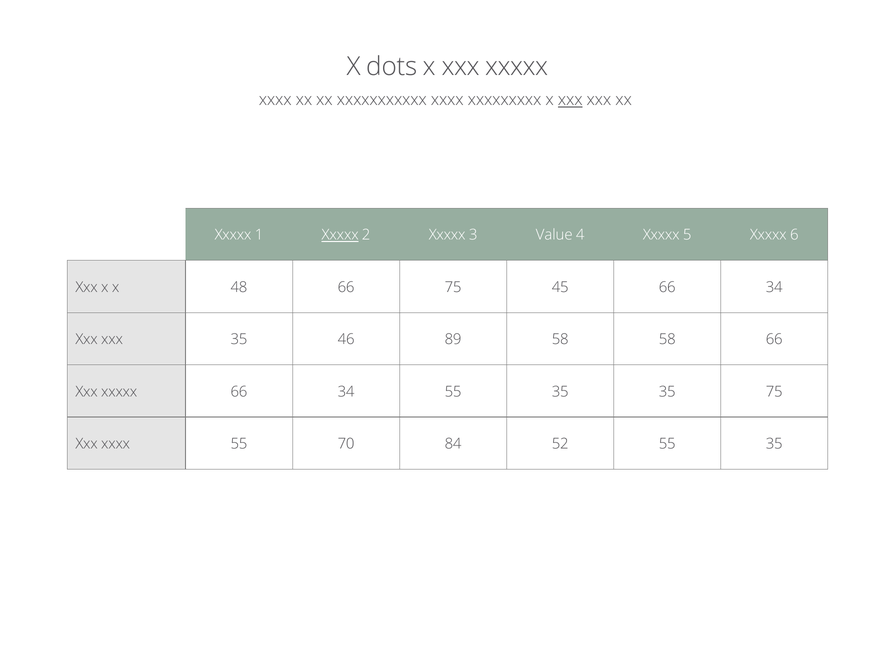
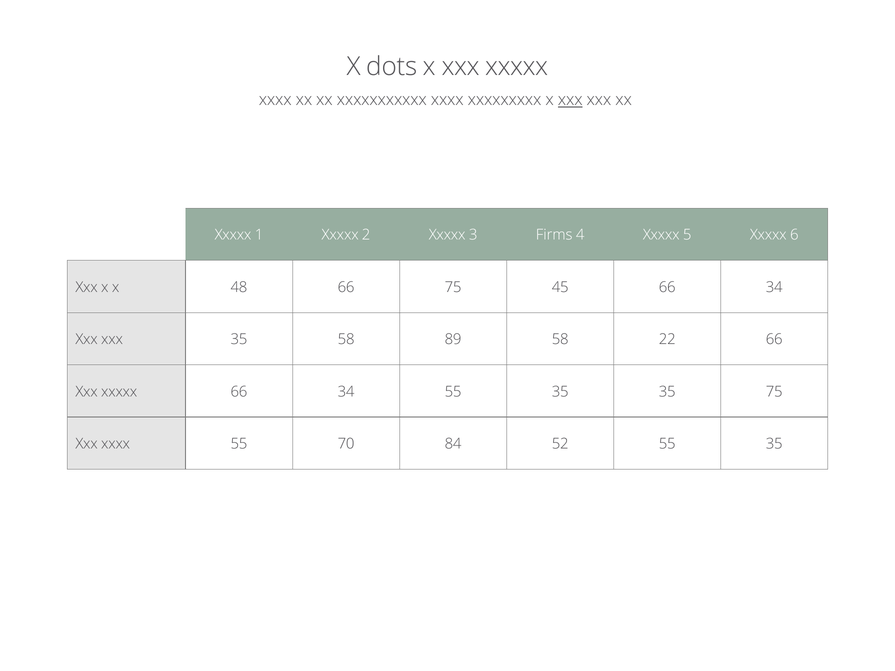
Xxxxx at (340, 235) underline: present -> none
Value: Value -> Firms
35 46: 46 -> 58
58 58: 58 -> 22
